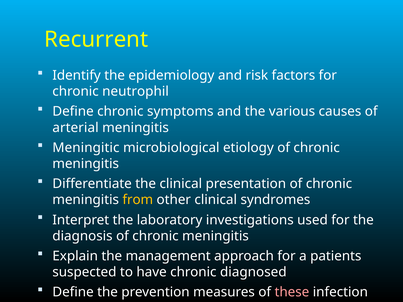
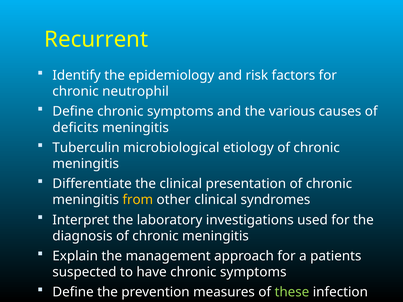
arterial: arterial -> deficits
Meningitic: Meningitic -> Tuberculin
have chronic diagnosed: diagnosed -> symptoms
these colour: pink -> light green
